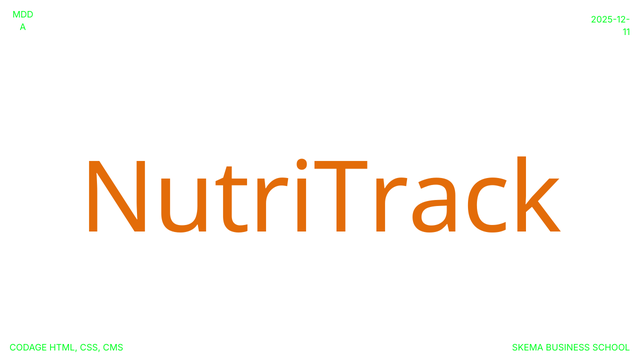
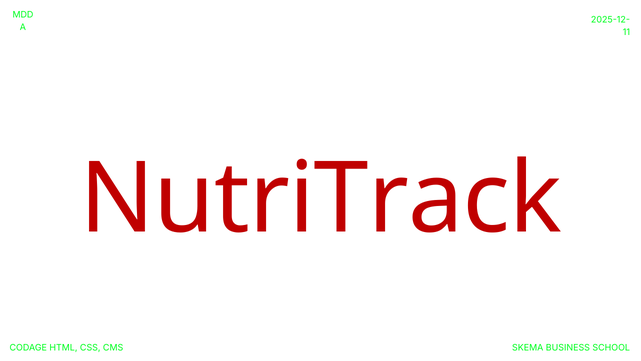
NutriTrack colour: orange -> red
